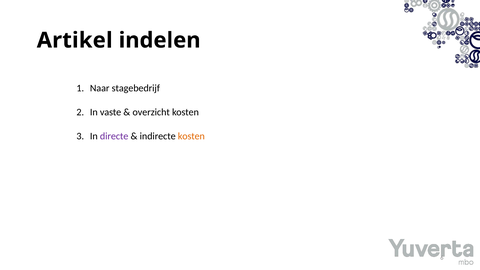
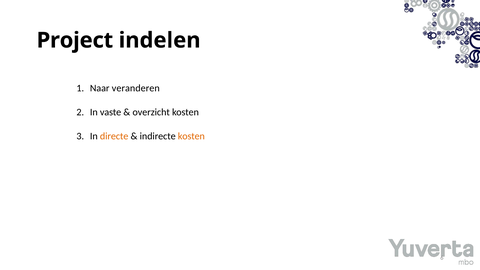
Artikel: Artikel -> Project
stagebedrijf: stagebedrijf -> veranderen
directe colour: purple -> orange
